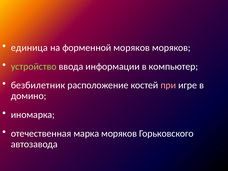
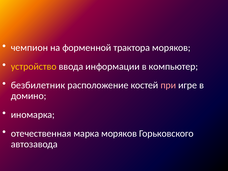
единица: единица -> чемпион
форменной моряков: моряков -> трактора
устройство colour: light green -> yellow
